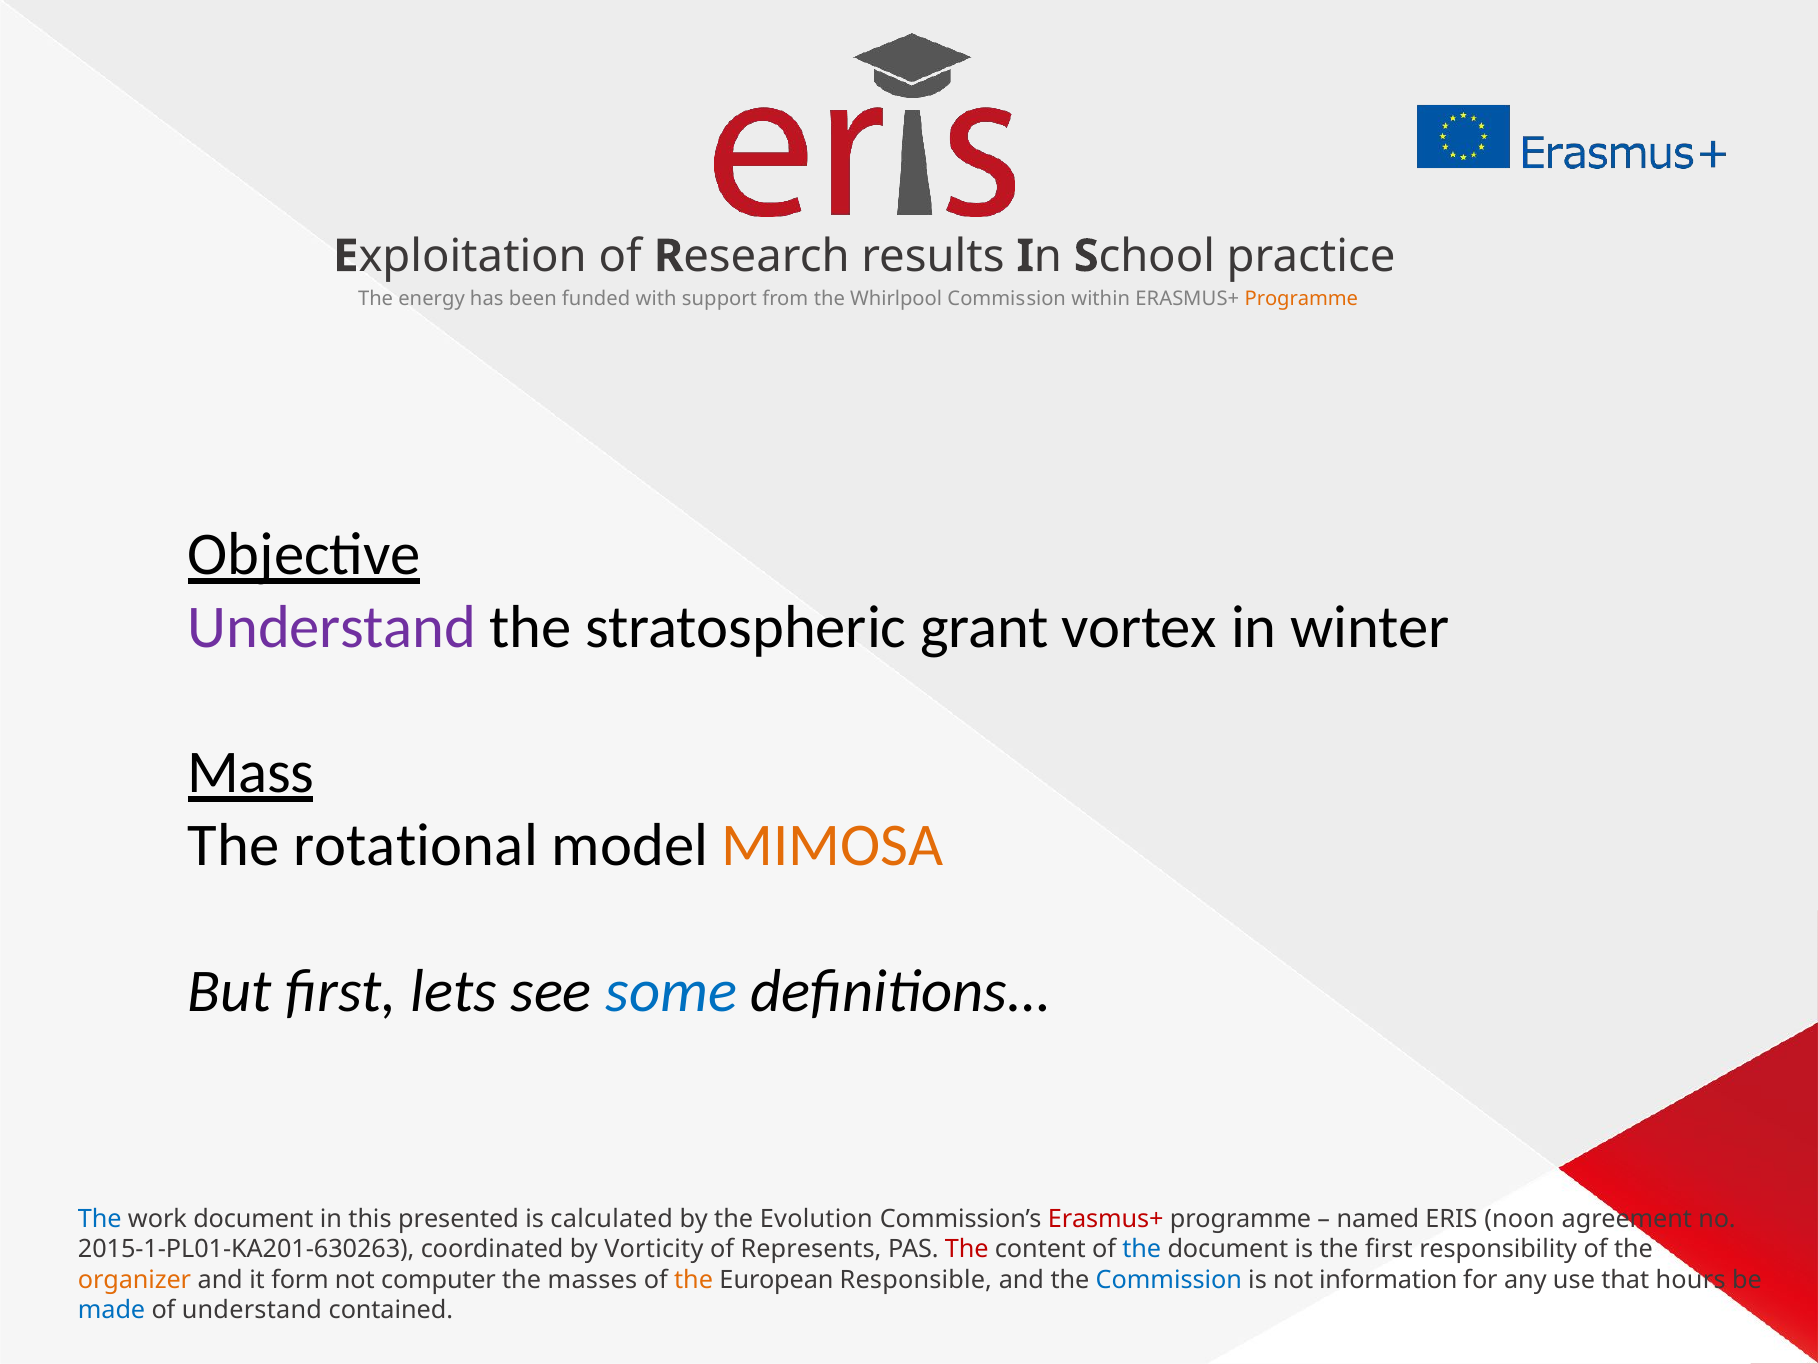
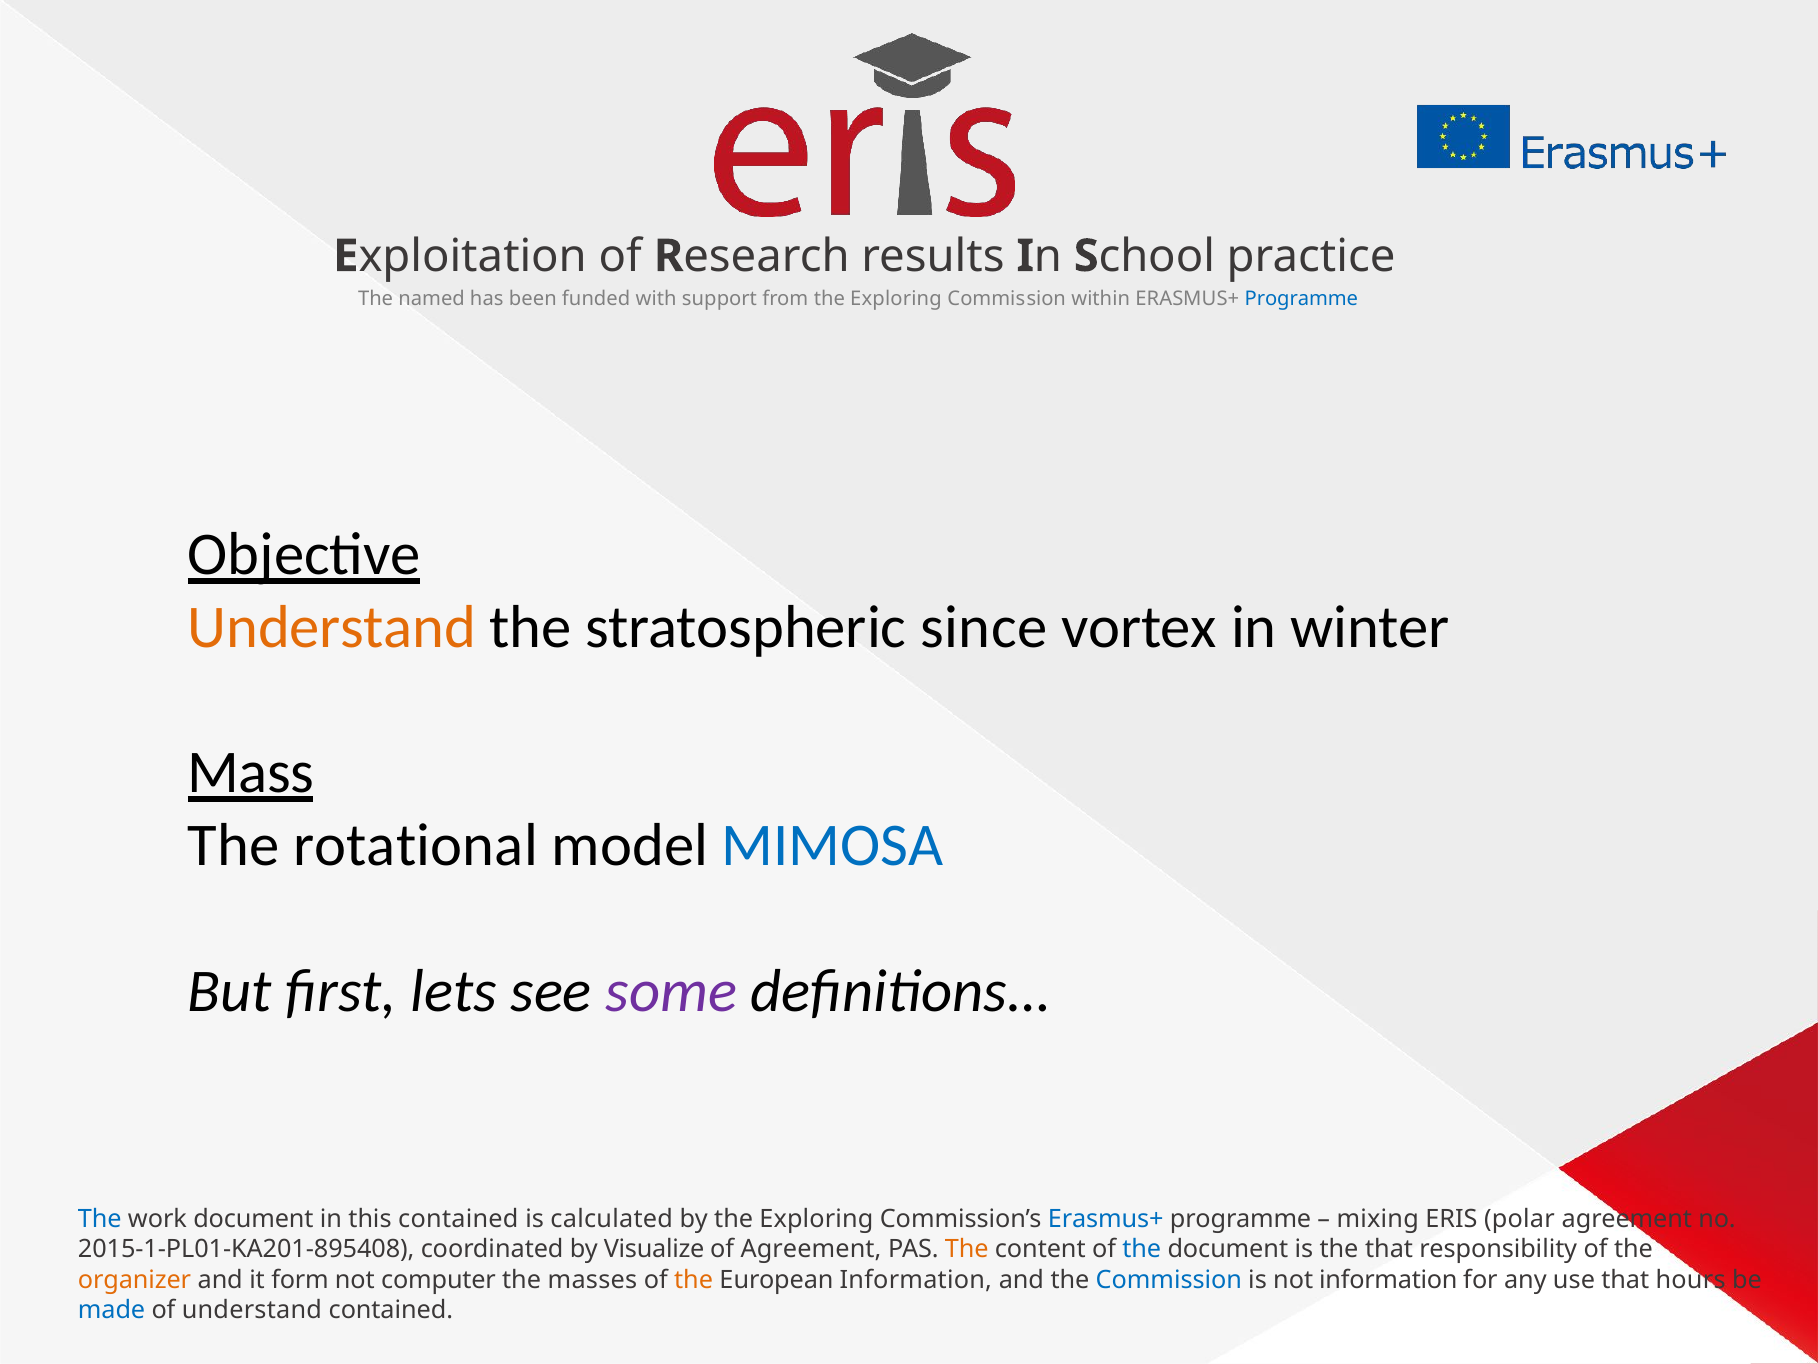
energy: energy -> named
Whirlpool at (896, 299): Whirlpool -> Exploring
Programme at (1301, 299) colour: orange -> blue
Understand at (332, 627) colour: purple -> orange
stratospheric grant: grant -> since
MIMOSA colour: orange -> blue
some colour: blue -> purple
this presented: presented -> contained
by the Evolution: Evolution -> Exploring
Erasmus+ at (1106, 1219) colour: red -> blue
named: named -> mixing
noon: noon -> polar
2015-1-PL01-KA201-630263: 2015-1-PL01-KA201-630263 -> 2015-1-PL01-KA201-895408
Vorticity: Vorticity -> Visualize
of Represents: Represents -> Agreement
The at (967, 1249) colour: red -> orange
the first: first -> that
European Responsible: Responsible -> Information
